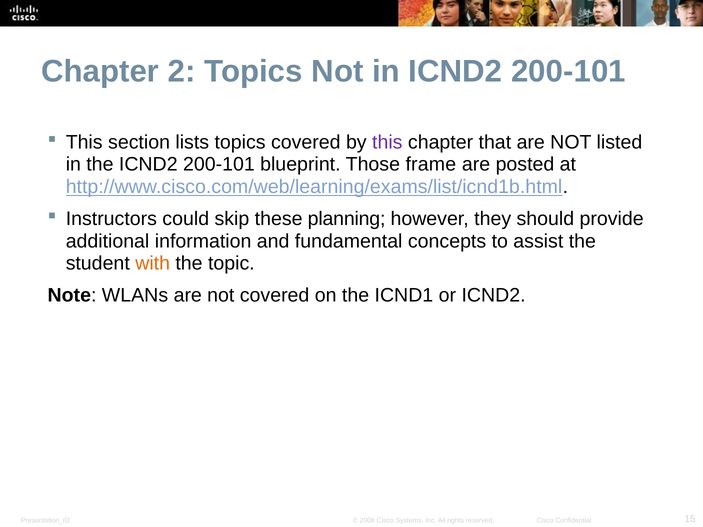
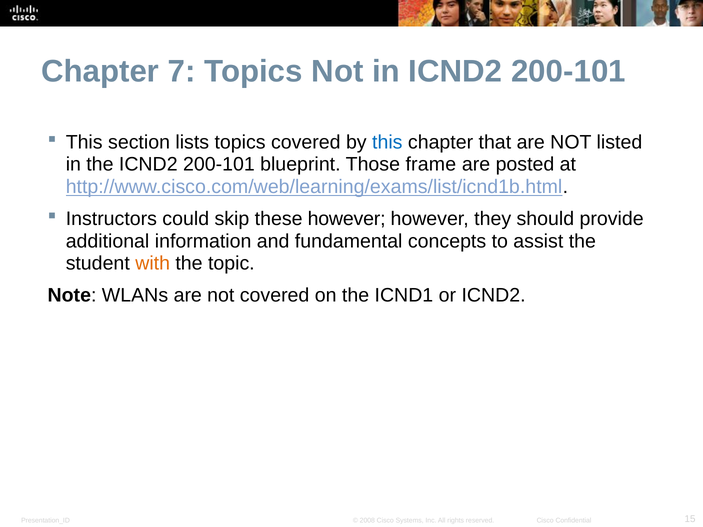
2: 2 -> 7
this at (387, 142) colour: purple -> blue
these planning: planning -> however
